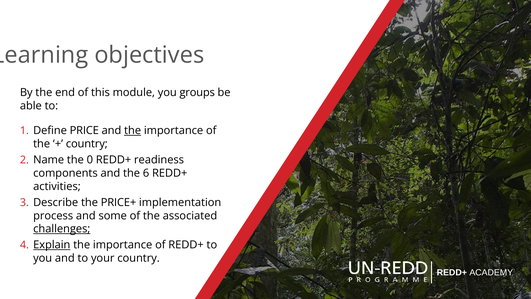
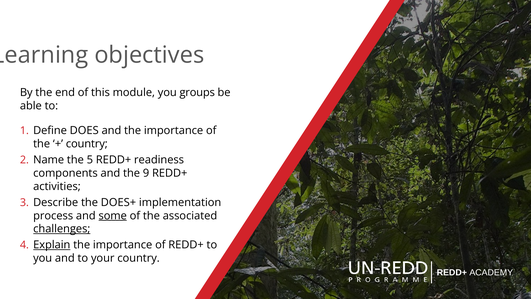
PRICE: PRICE -> DOES
the at (133, 131) underline: present -> none
0: 0 -> 5
6: 6 -> 9
PRICE+: PRICE+ -> DOES+
some underline: none -> present
